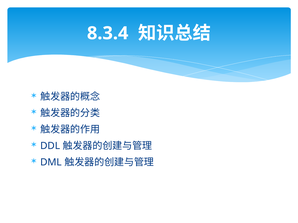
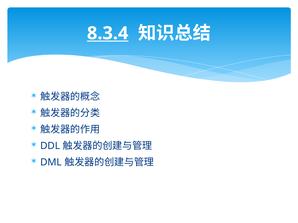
8.3.4 underline: none -> present
